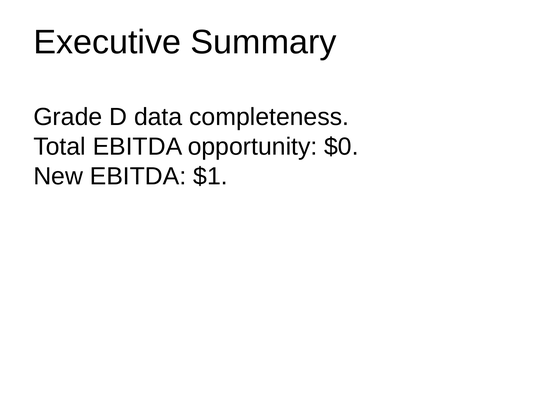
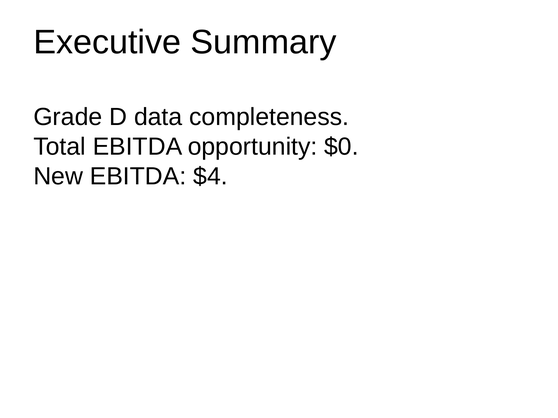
$1: $1 -> $4
